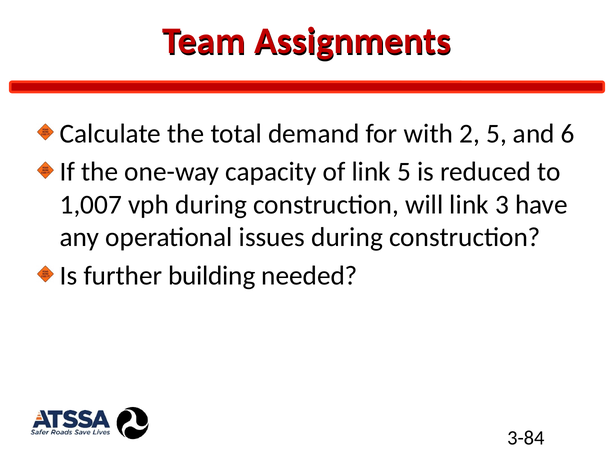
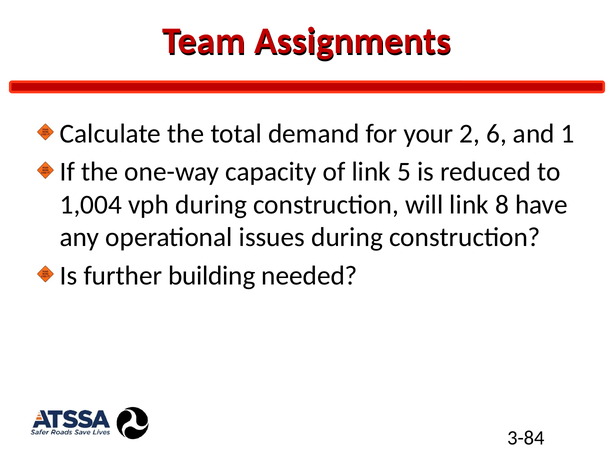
with: with -> your
2 5: 5 -> 6
6: 6 -> 1
1,007: 1,007 -> 1,004
3: 3 -> 8
